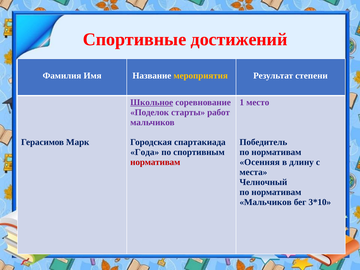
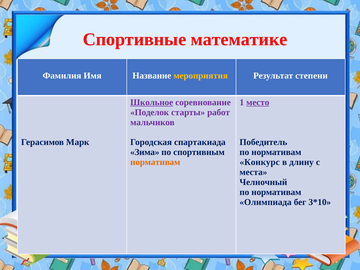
достижений: достижений -> математике
место underline: none -> present
Года: Года -> Зима
нормативам at (155, 162) colour: red -> orange
Осенняя: Осенняя -> Конкурс
Мальчиков at (266, 202): Мальчиков -> Олимпиада
